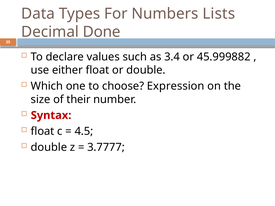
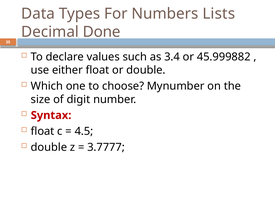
Expression: Expression -> Mynumber
their: their -> digit
